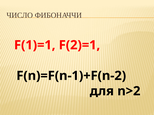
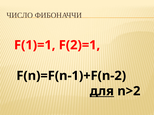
для underline: none -> present
